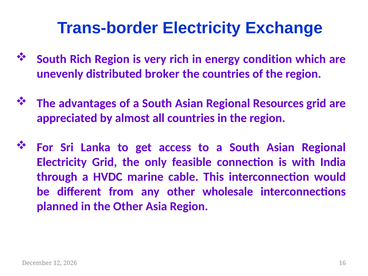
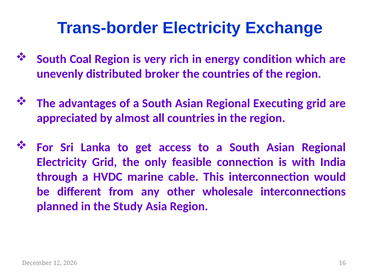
South Rich: Rich -> Coal
Resources: Resources -> Executing
the Other: Other -> Study
